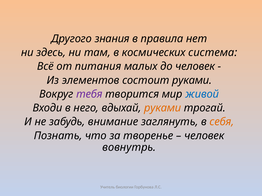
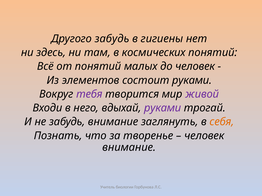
Другого знания: знания -> забудь
правила: правила -> гигиены
космических система: система -> понятий
от питания: питания -> понятий
живой colour: blue -> purple
руками at (163, 108) colour: orange -> purple
вовнутрь at (129, 148): вовнутрь -> внимание
